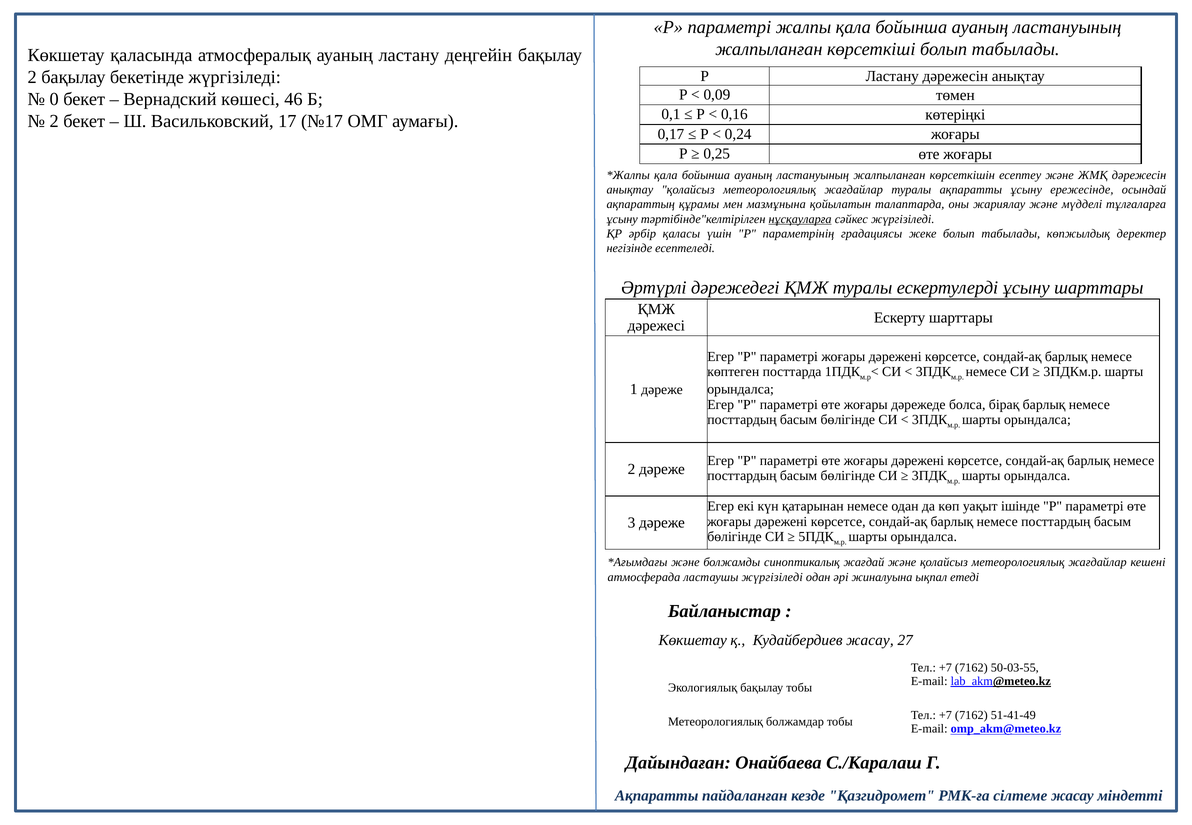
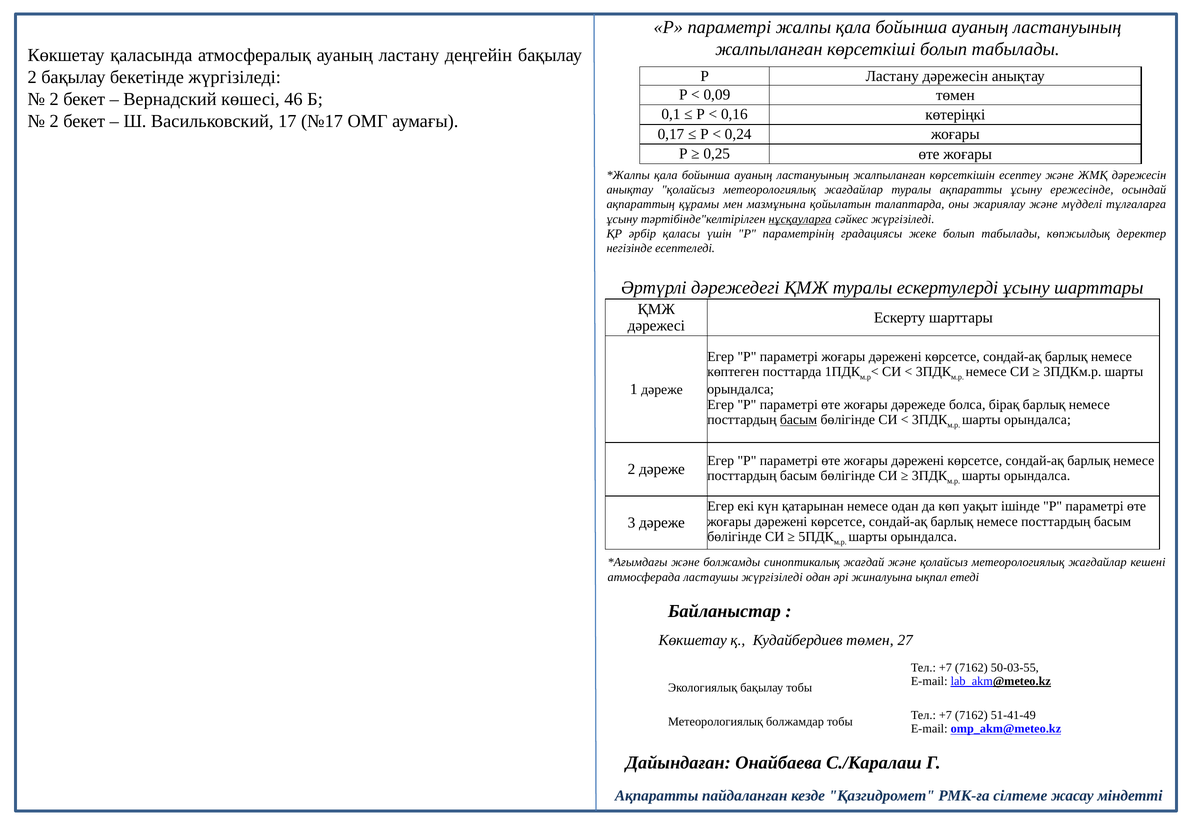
0 at (54, 99): 0 -> 2
басым at (799, 420) underline: none -> present
Кудайбердиев жасау: жасау -> төмен
